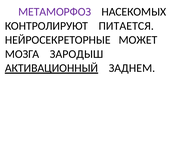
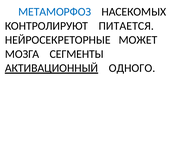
МЕТАМОРФОЗ colour: purple -> blue
ЗАРОДЫШ: ЗАРОДЫШ -> СЕГМЕНТЫ
ЗАДНЕМ: ЗАДНЕМ -> ОДНОГО
